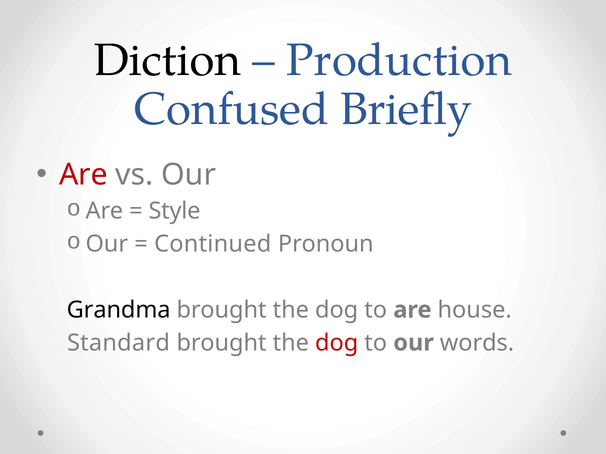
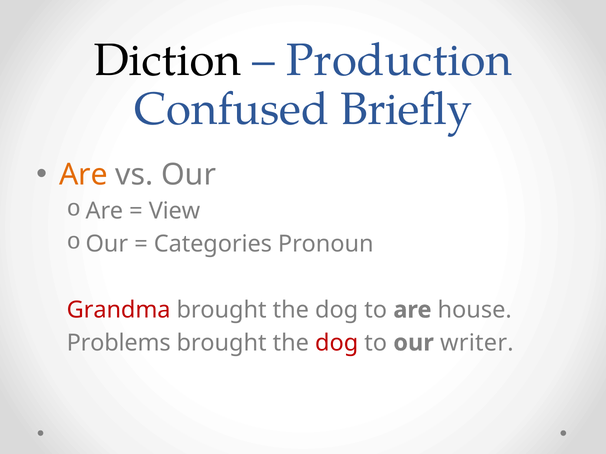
Are at (83, 175) colour: red -> orange
Style: Style -> View
Continued: Continued -> Categories
Grandma colour: black -> red
Standard: Standard -> Problems
words: words -> writer
